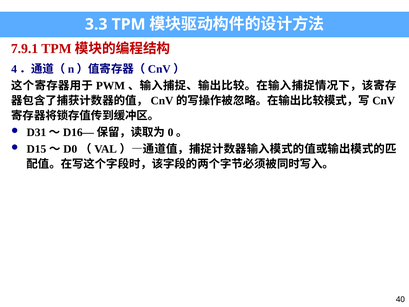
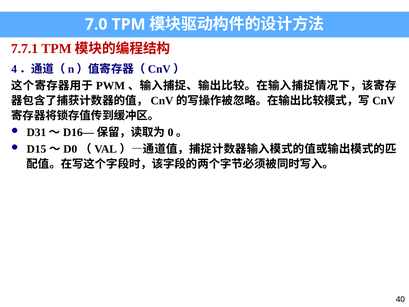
3.3: 3.3 -> 7.0
7.9.1: 7.9.1 -> 7.7.1
